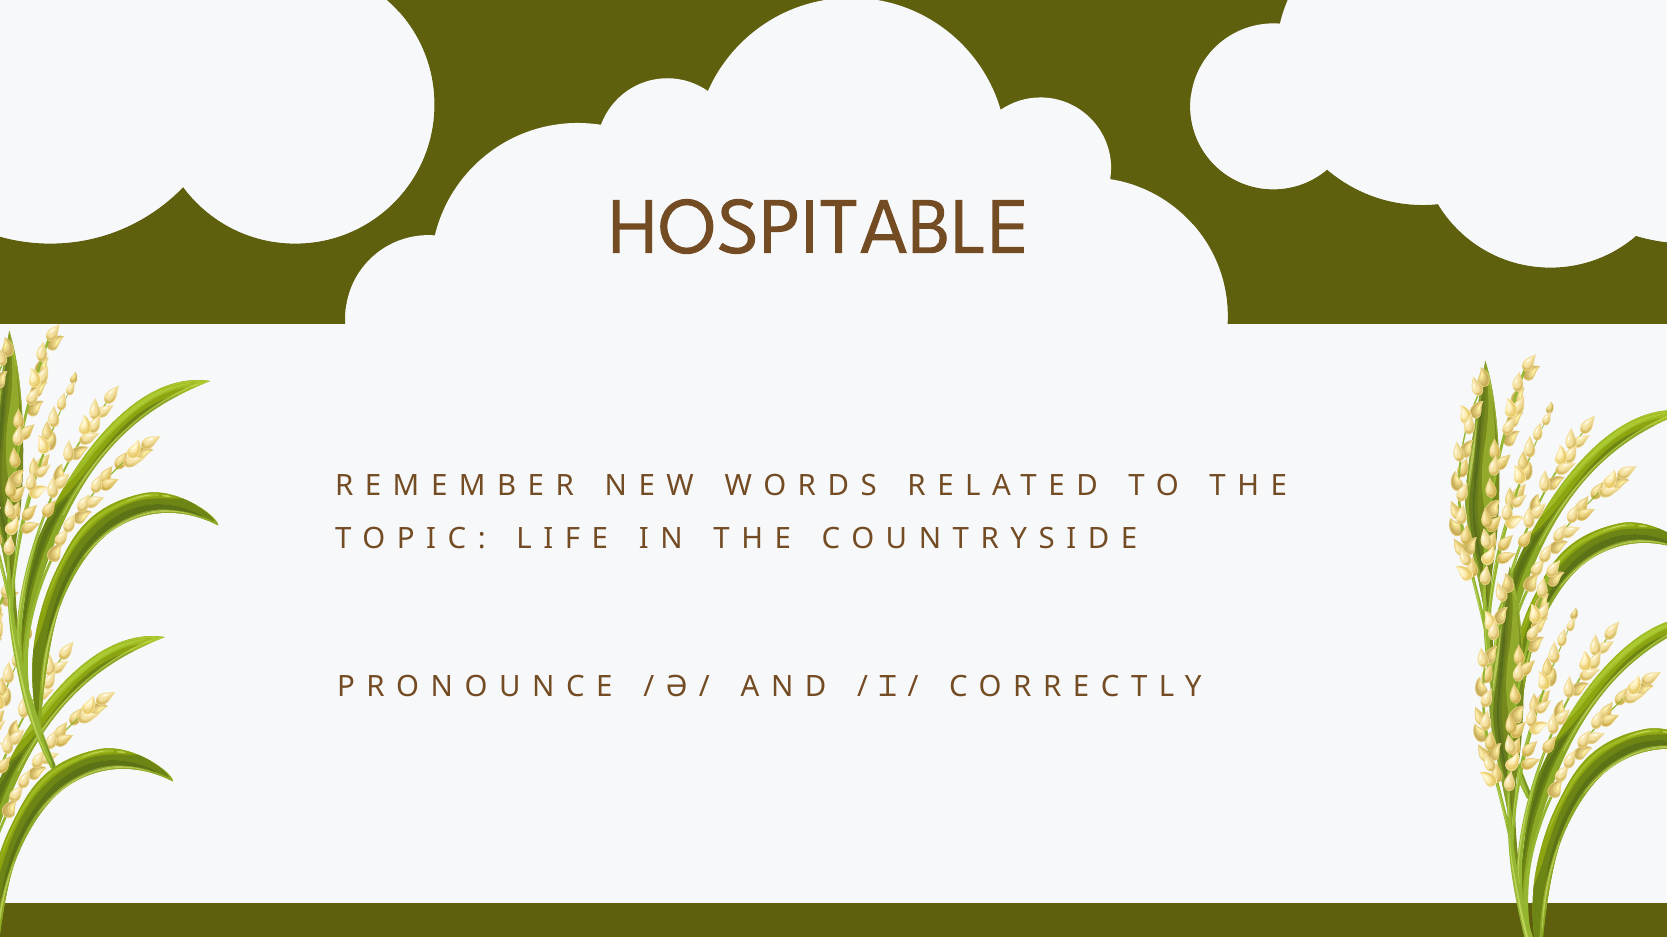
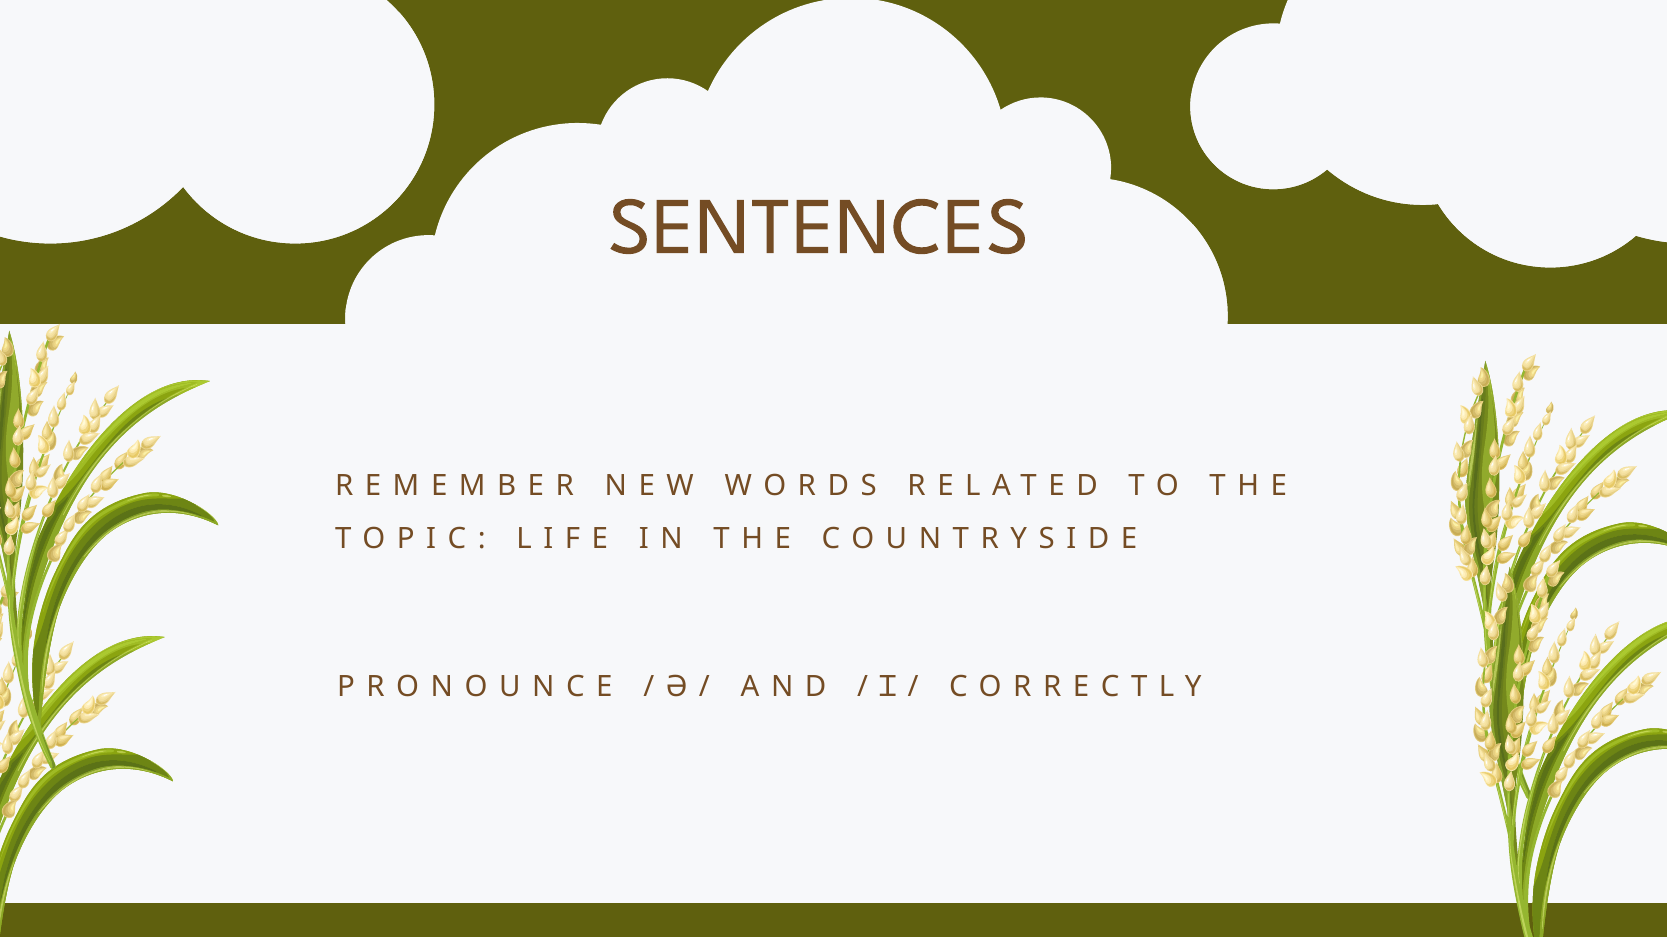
HOSPITABLE: HOSPITABLE -> SENTENCES
